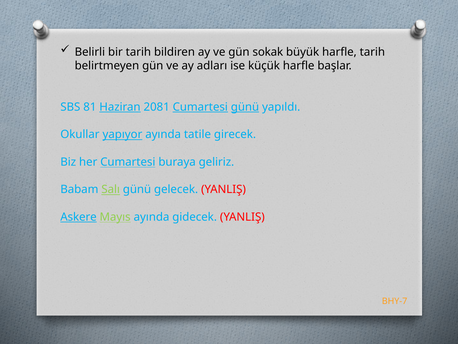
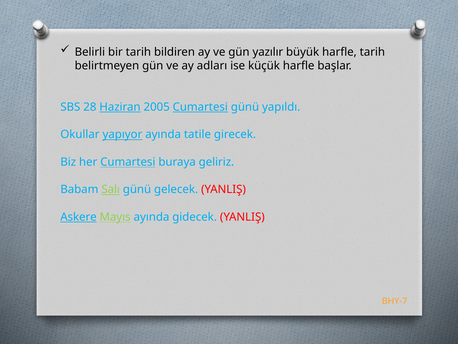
sokak: sokak -> yazılır
81: 81 -> 28
2081: 2081 -> 2005
günü at (245, 107) underline: present -> none
